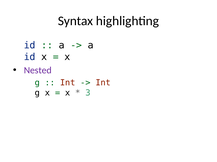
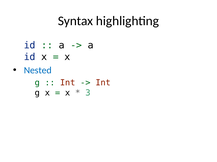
Nested colour: purple -> blue
